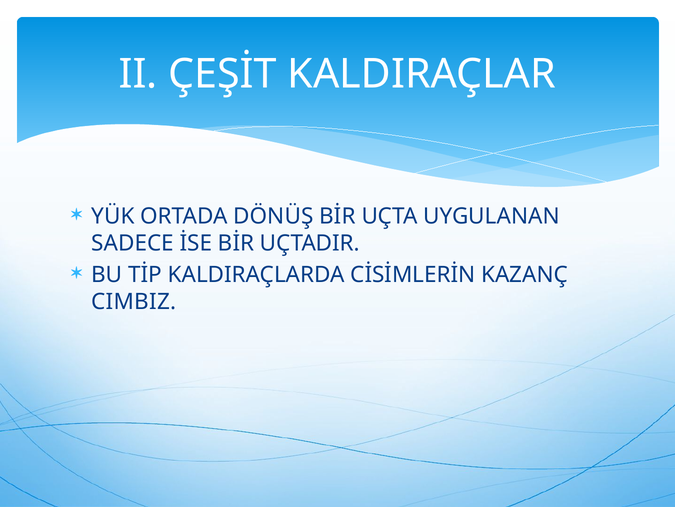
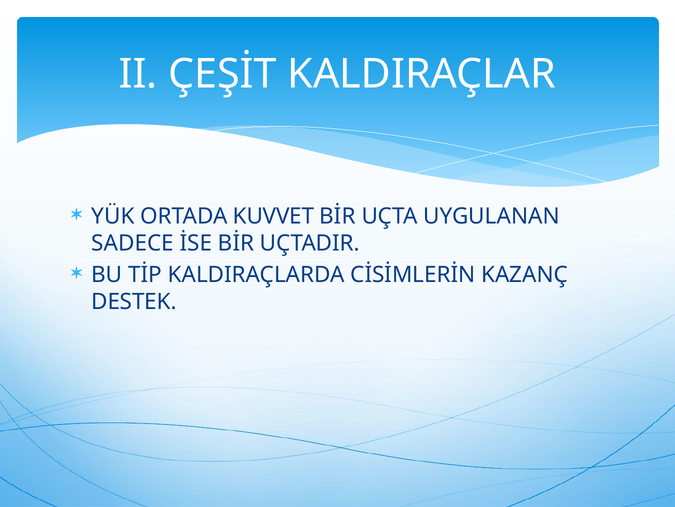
DÖNÜŞ: DÖNÜŞ -> KUVVET
CIMBIZ: CIMBIZ -> DESTEK
